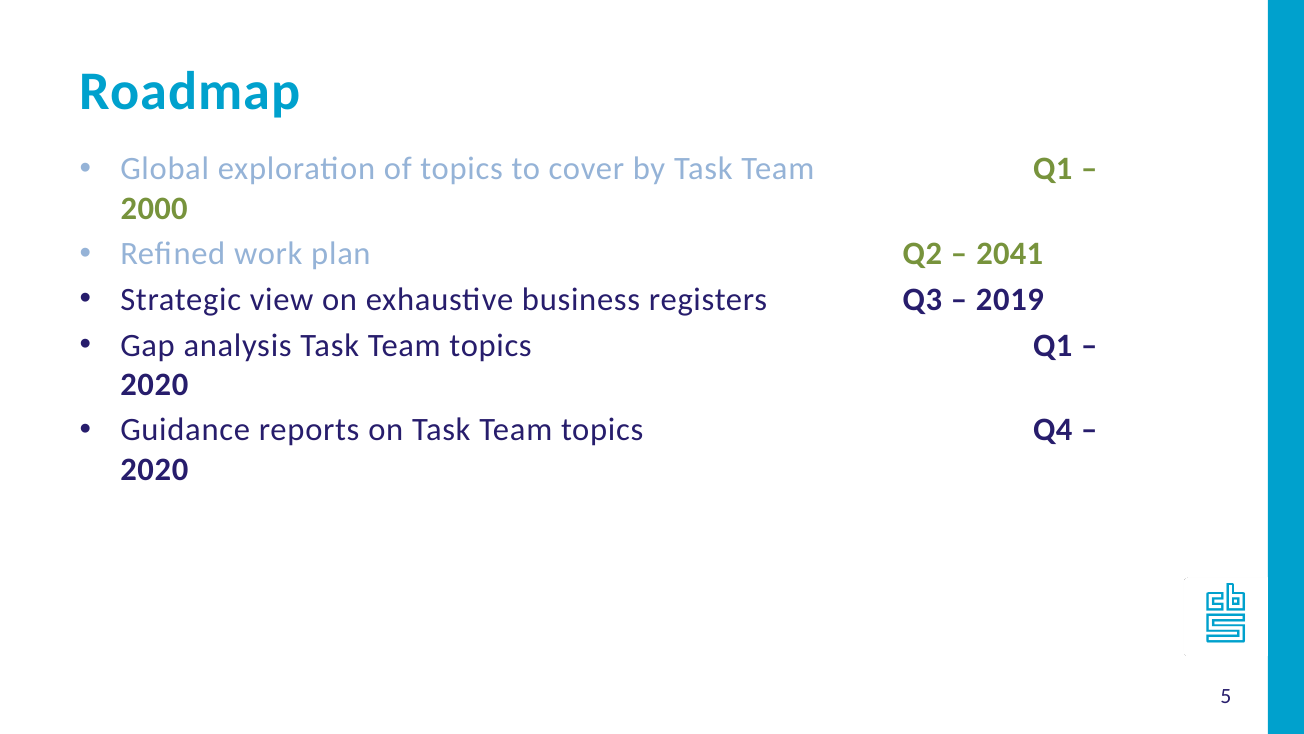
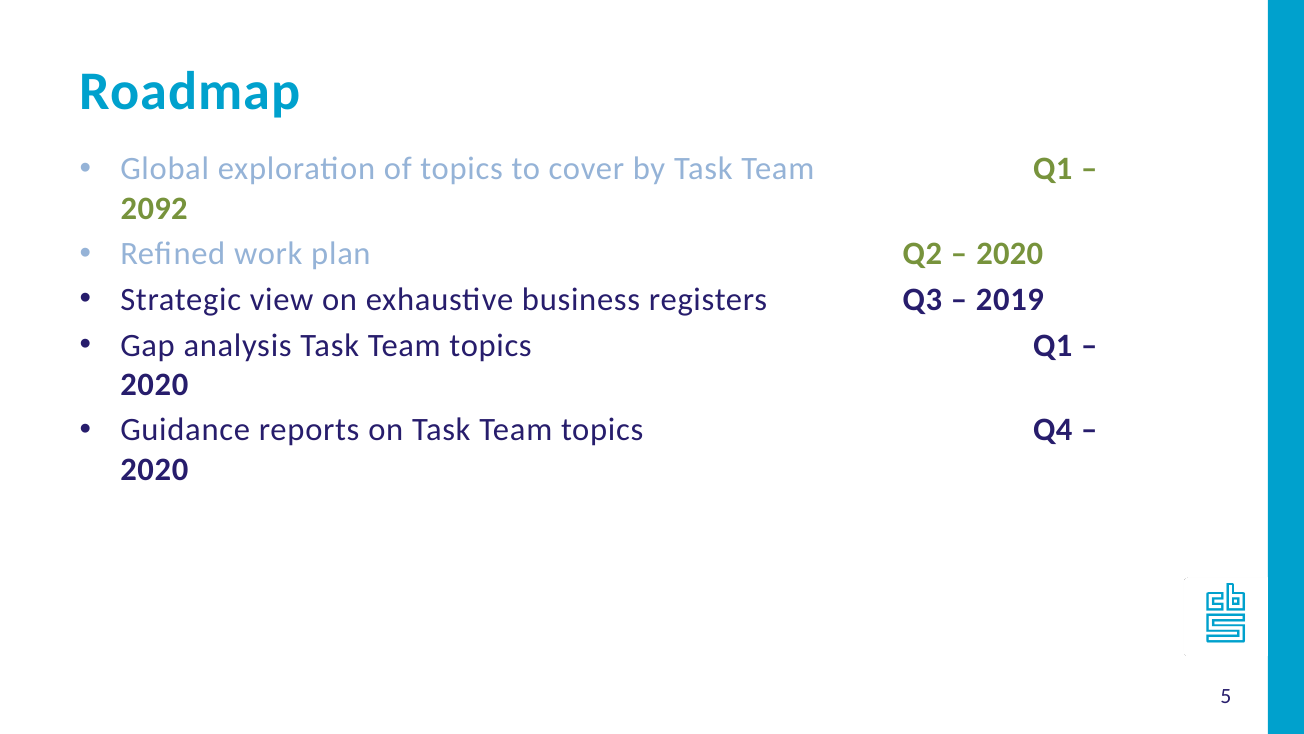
2000: 2000 -> 2092
2041 at (1010, 254): 2041 -> 2020
